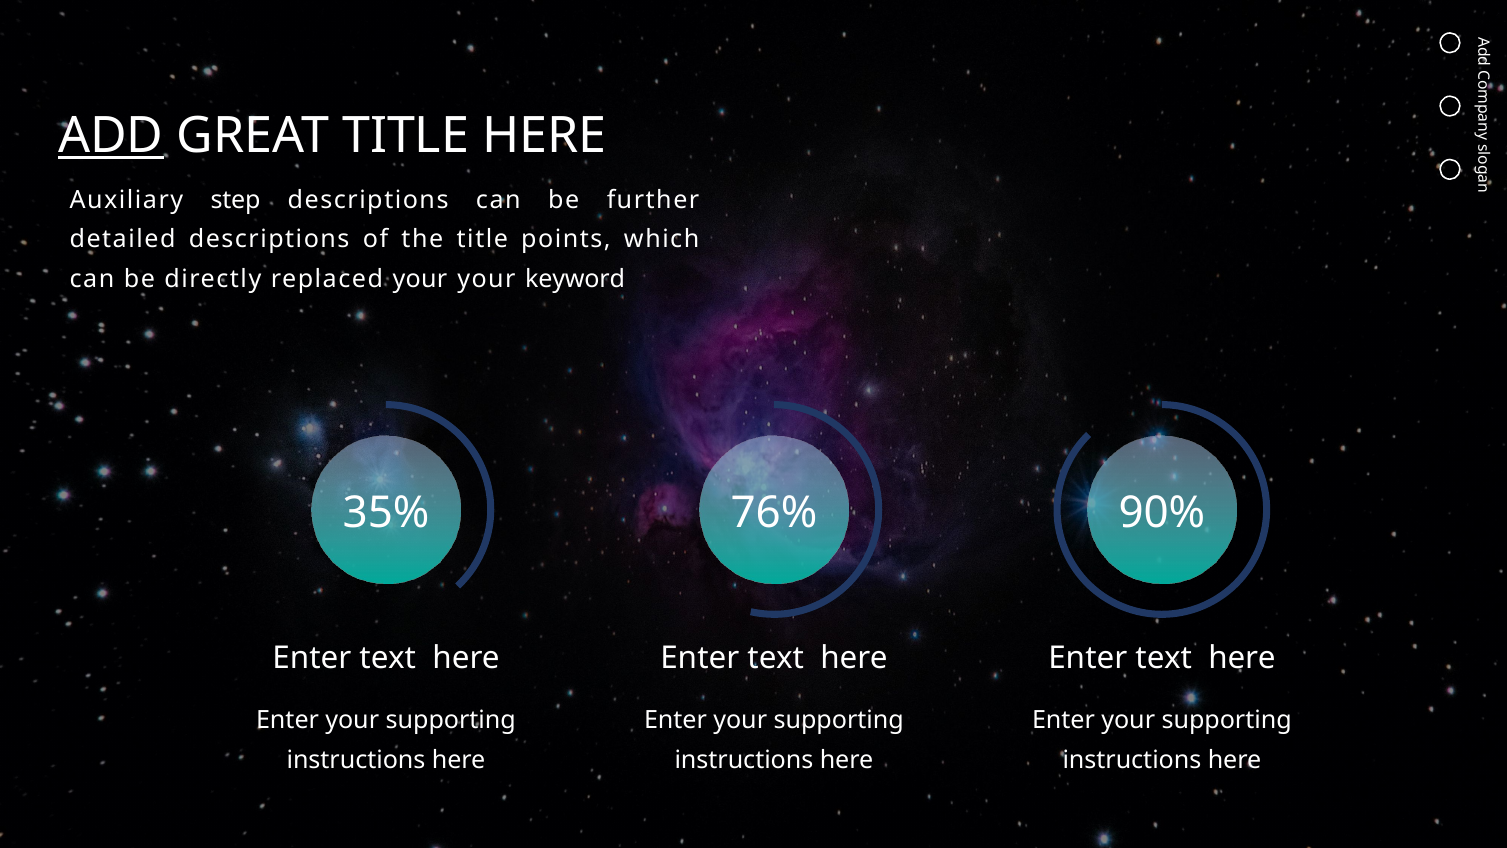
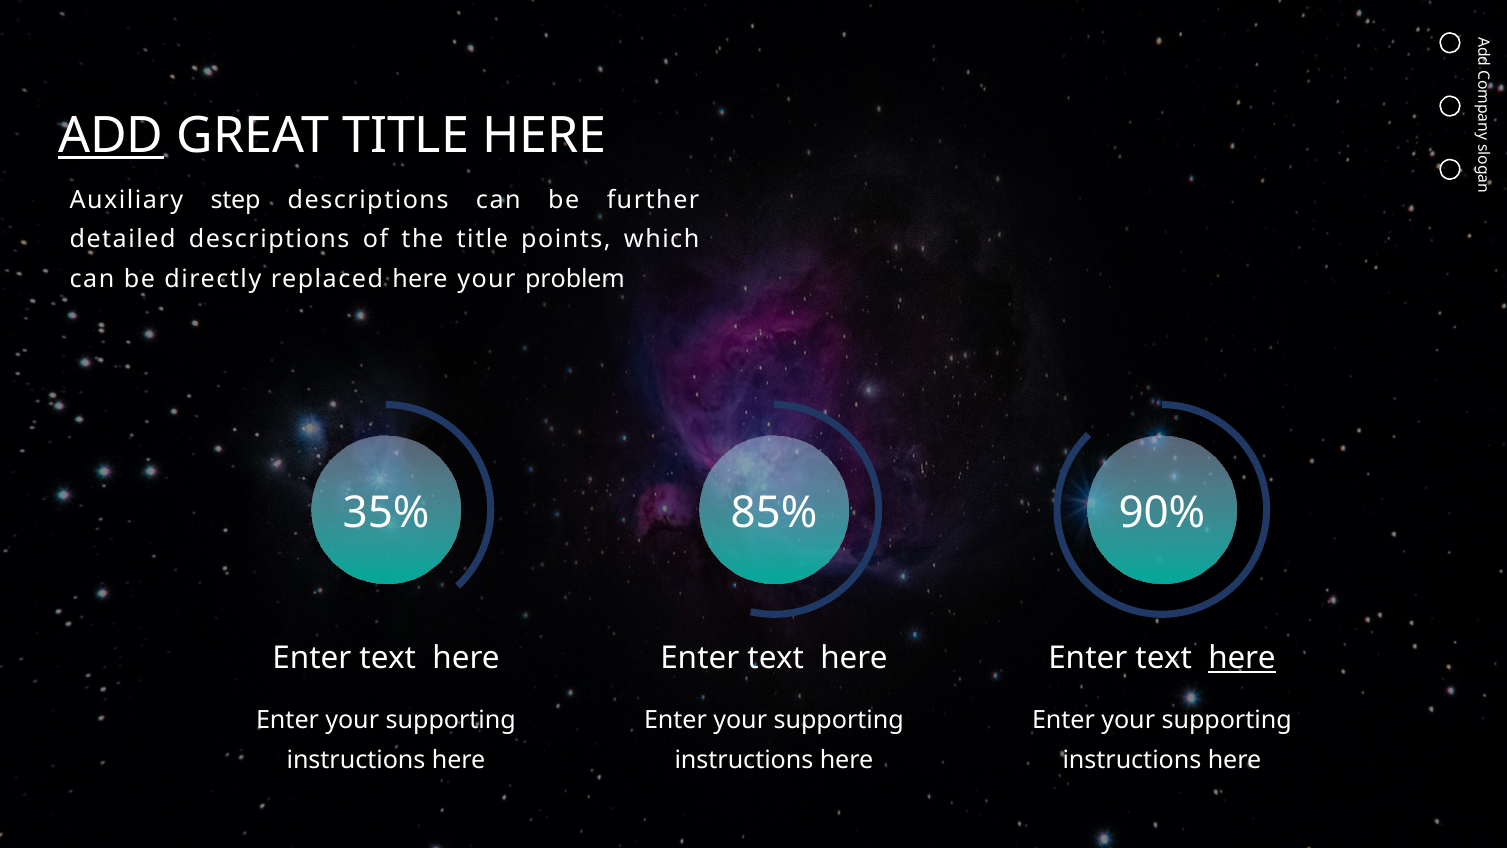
replaced your: your -> here
keyword: keyword -> problem
76%: 76% -> 85%
here at (1242, 658) underline: none -> present
